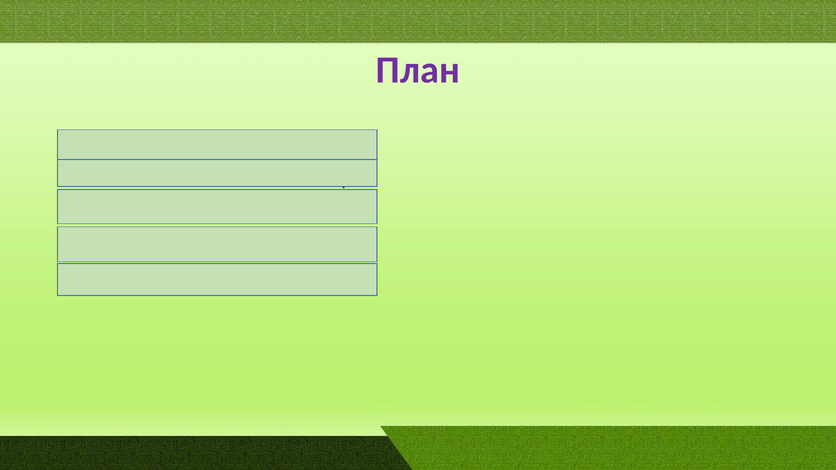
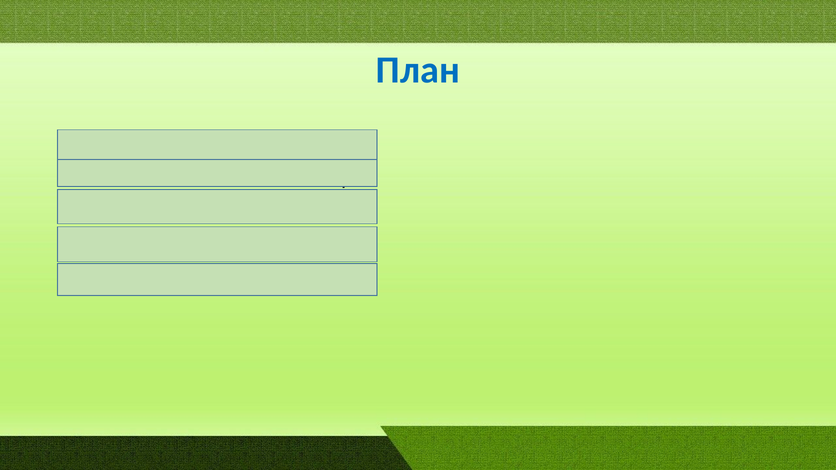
План colour: purple -> blue
